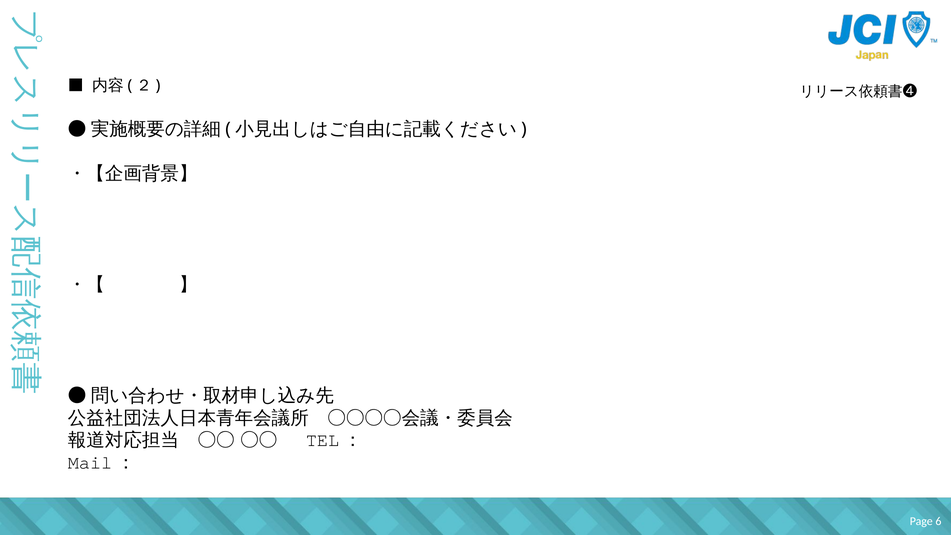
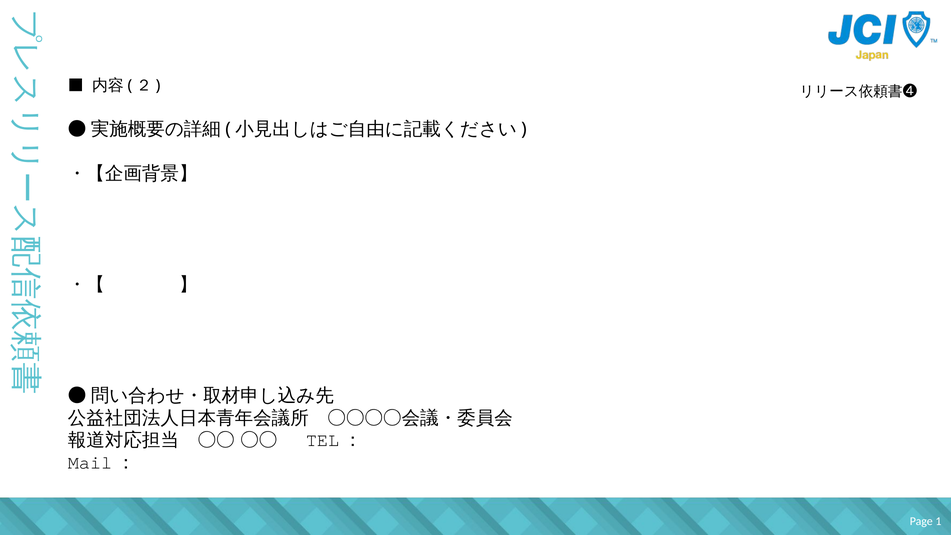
6: 6 -> 1
